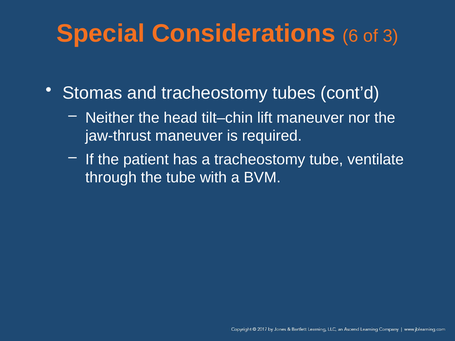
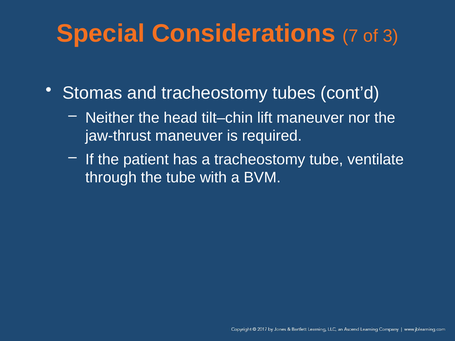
6: 6 -> 7
